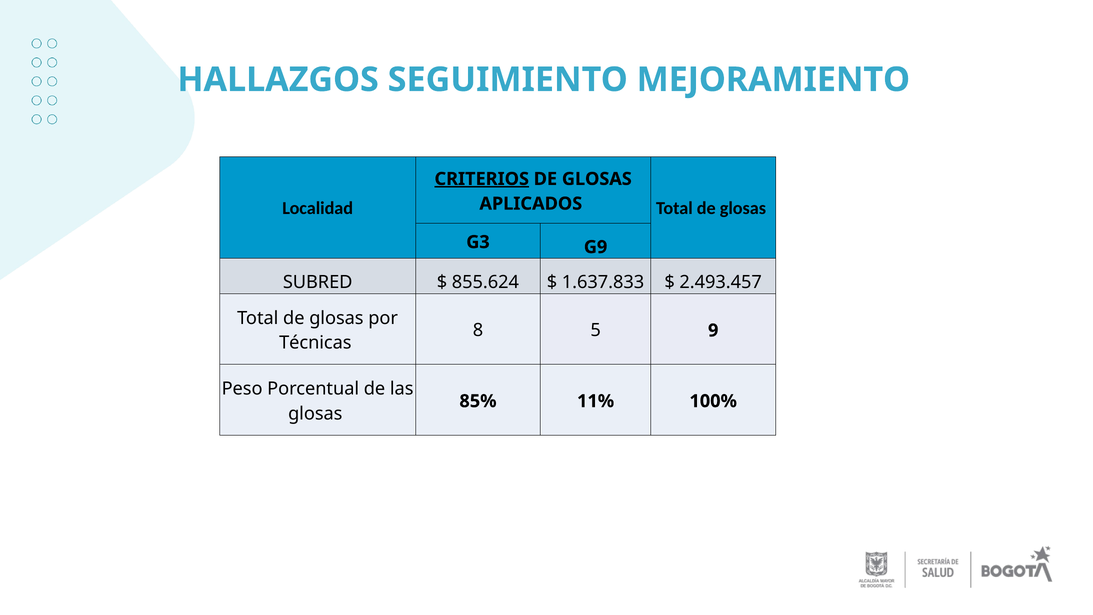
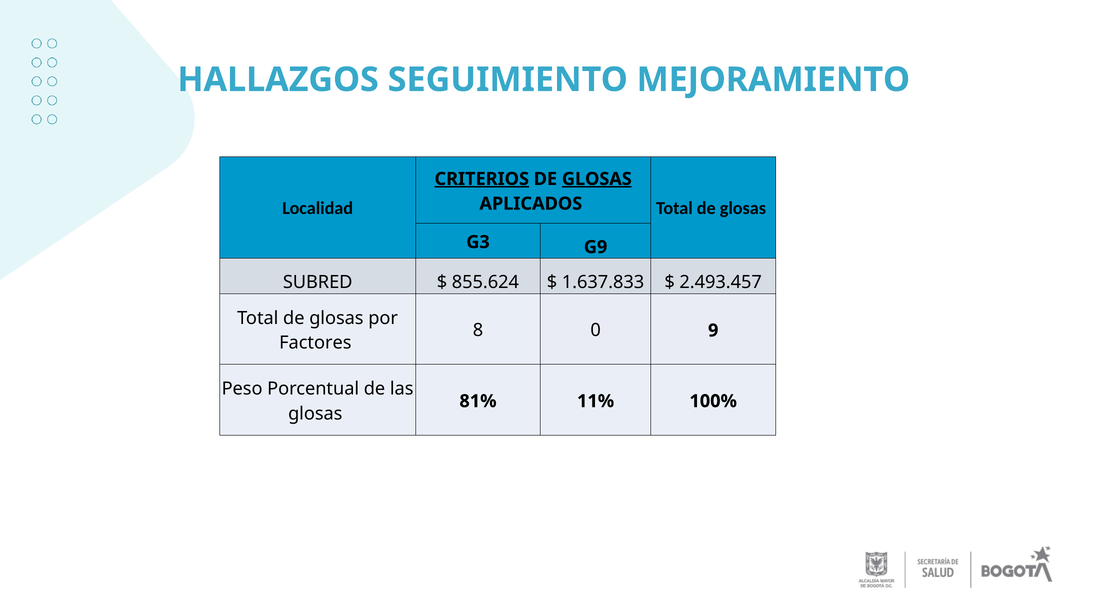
GLOSAS at (597, 179) underline: none -> present
5: 5 -> 0
Técnicas: Técnicas -> Factores
85%: 85% -> 81%
